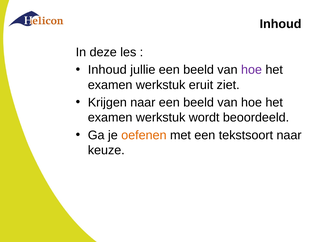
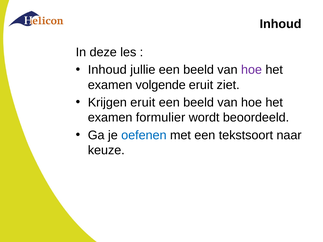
werkstuk at (161, 85): werkstuk -> volgende
Krijgen naar: naar -> eruit
werkstuk at (161, 118): werkstuk -> formulier
oefenen colour: orange -> blue
